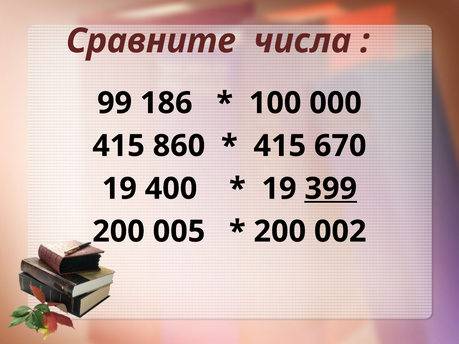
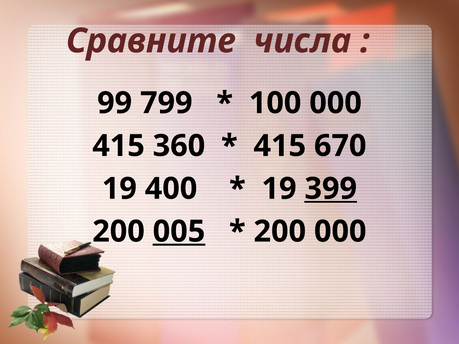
186: 186 -> 799
860: 860 -> 360
005 underline: none -> present
200 002: 002 -> 000
